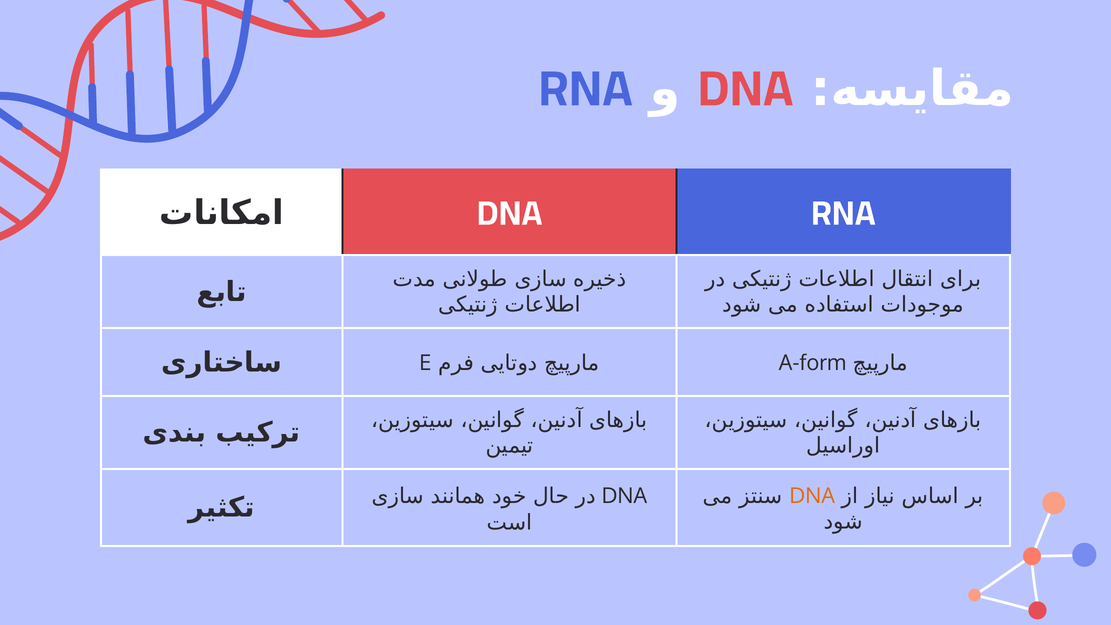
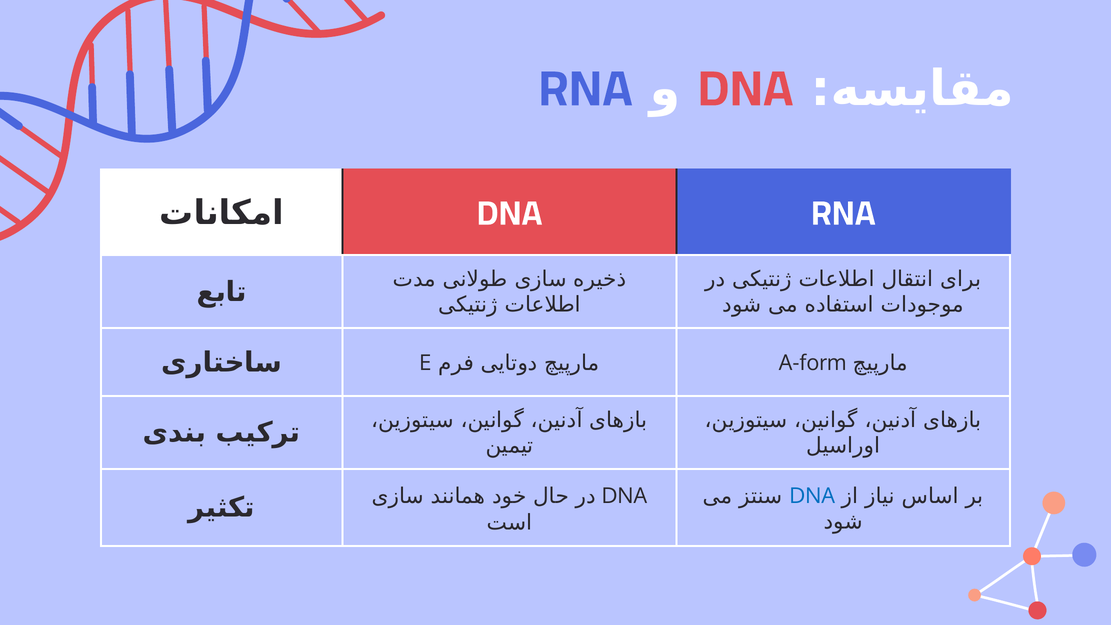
DNA at (812, 496) colour: orange -> blue
